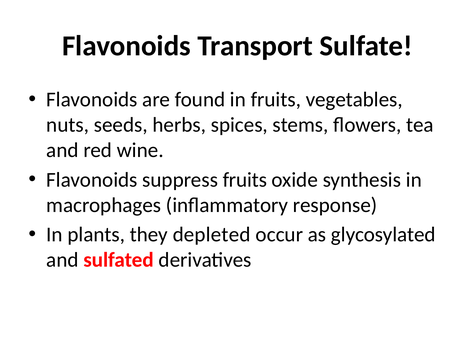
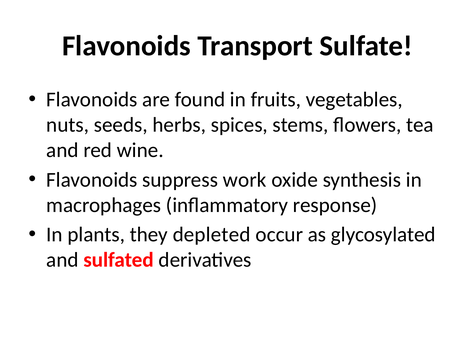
suppress fruits: fruits -> work
